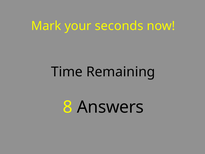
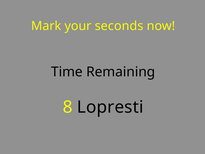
Answers: Answers -> Lopresti
